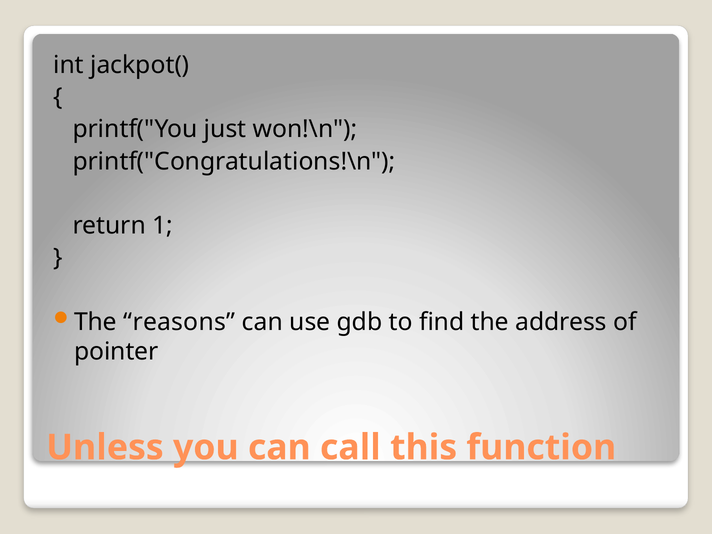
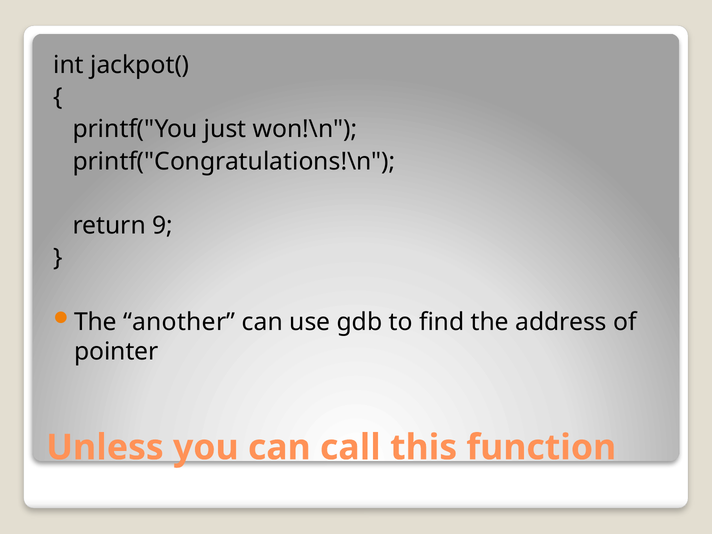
1: 1 -> 9
reasons: reasons -> another
